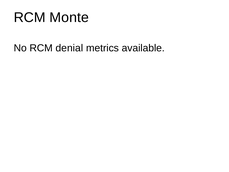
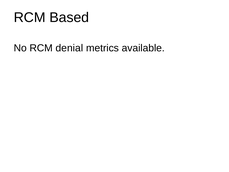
Monte: Monte -> Based
